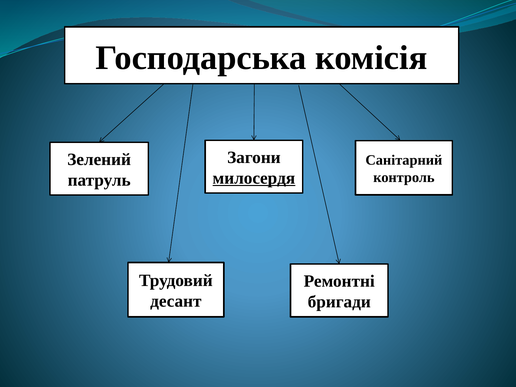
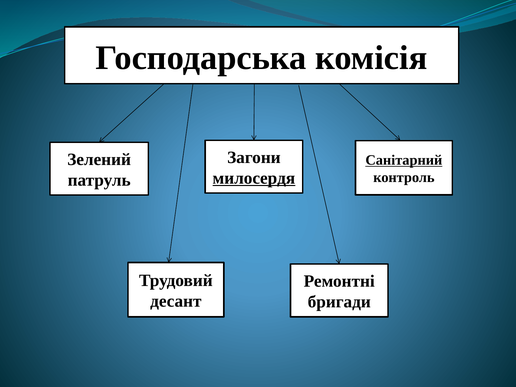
Санітарний underline: none -> present
